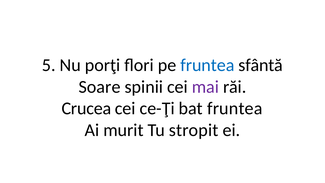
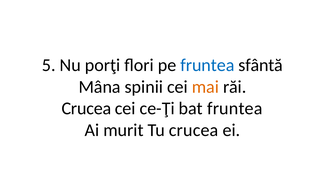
Soare: Soare -> Mâna
mai colour: purple -> orange
Tu stropit: stropit -> crucea
